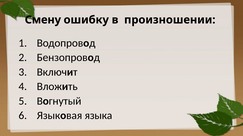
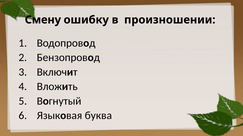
языка: языка -> буква
